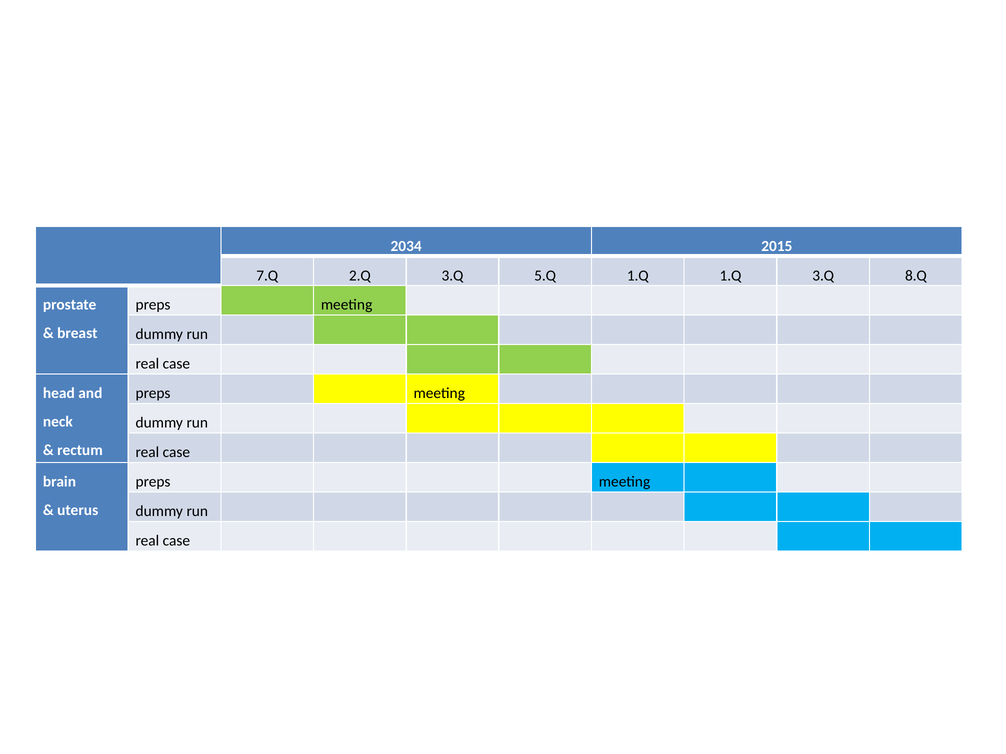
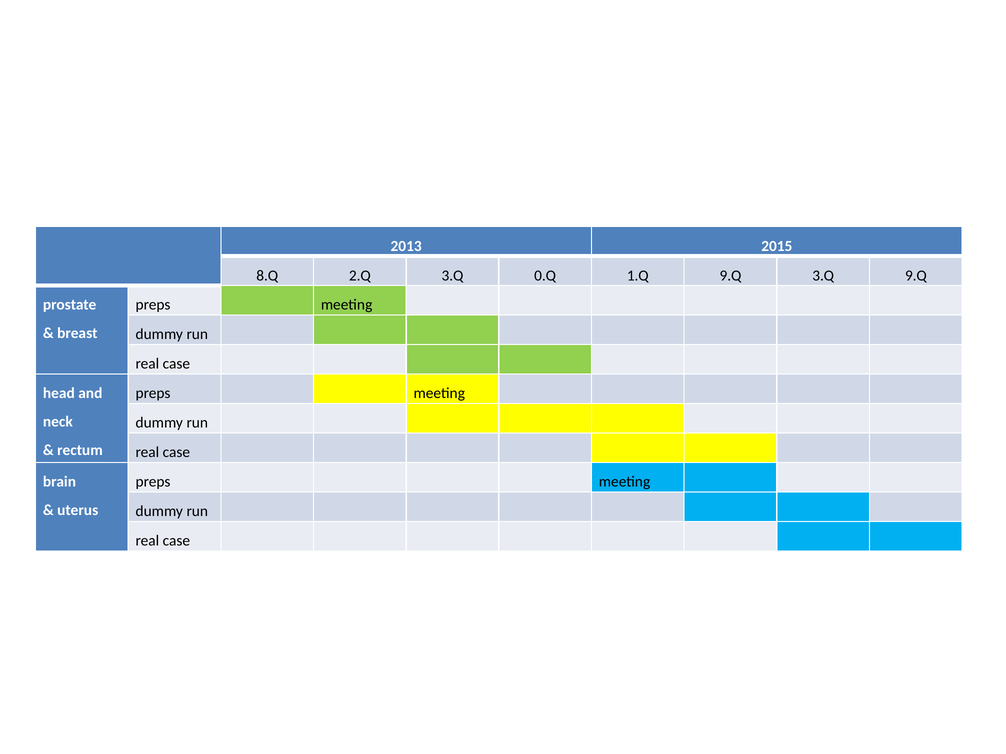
2034: 2034 -> 2013
7.Q: 7.Q -> 8.Q
5.Q: 5.Q -> 0.Q
1.Q 1.Q: 1.Q -> 9.Q
3.Q 8.Q: 8.Q -> 9.Q
